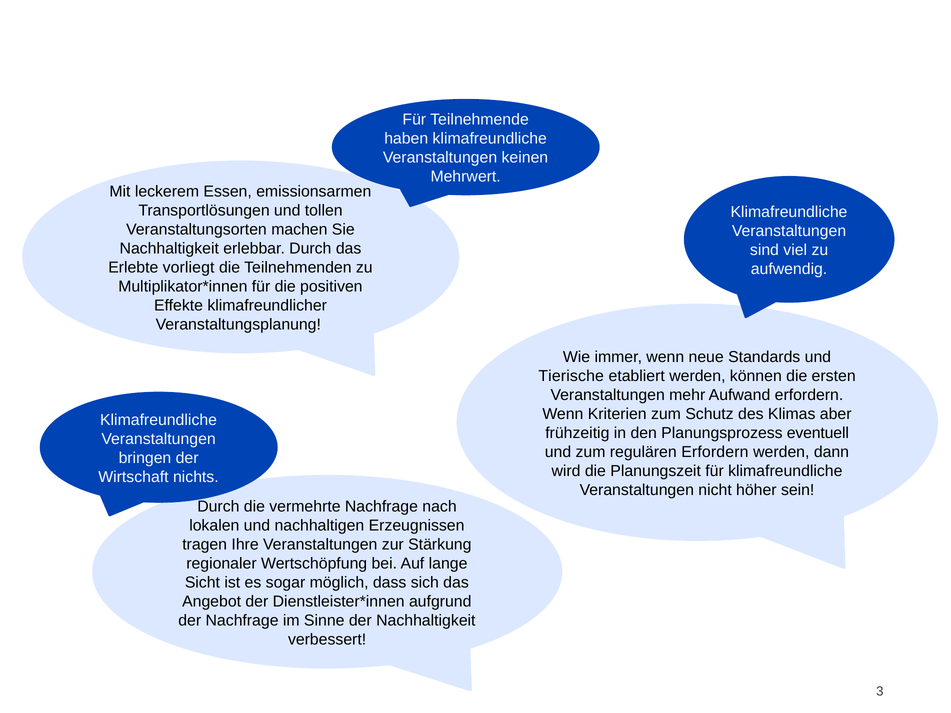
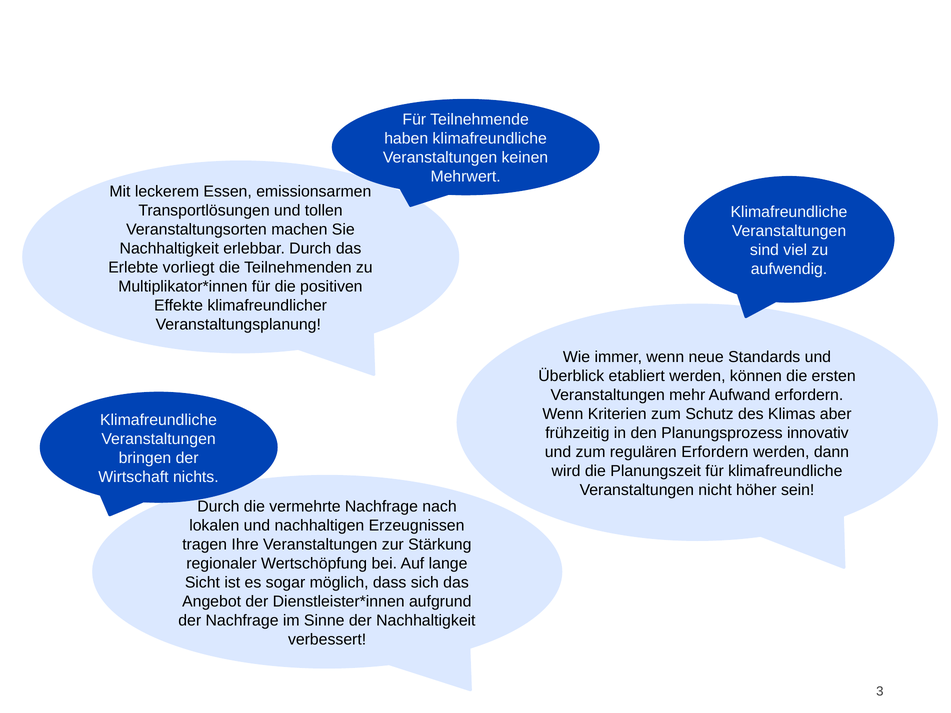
Tierische: Tierische -> Überblick
eventuell: eventuell -> innovativ
